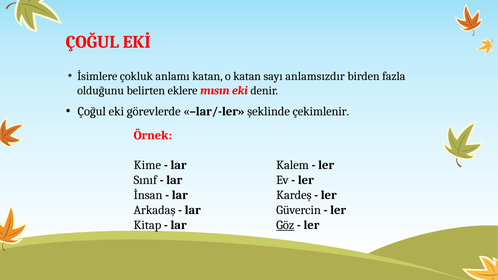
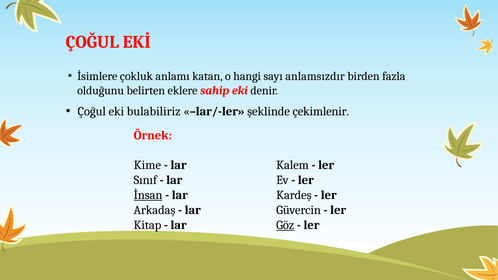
o katan: katan -> hangi
mısın: mısın -> sahip
görevlerde: görevlerde -> bulabiliriz
İnsan underline: none -> present
